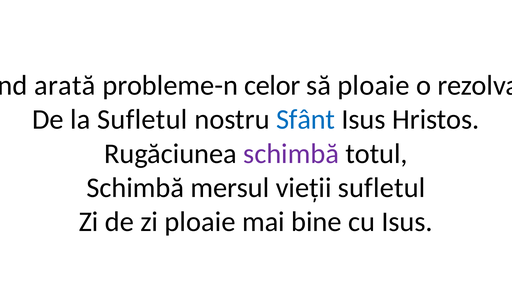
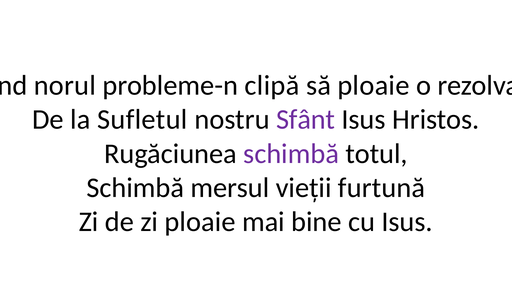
arată: arată -> norul
celor: celor -> clipă
Sfânt colour: blue -> purple
vieții sufletul: sufletul -> furtună
